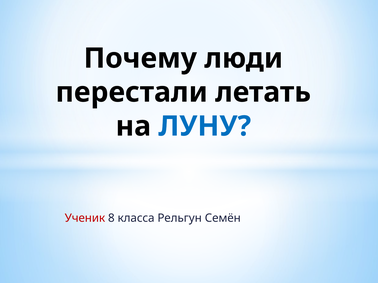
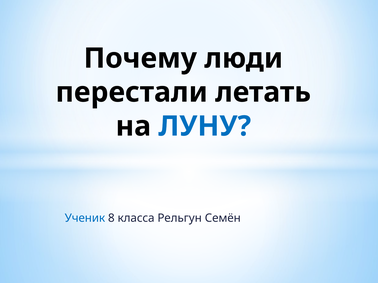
Ученик colour: red -> blue
